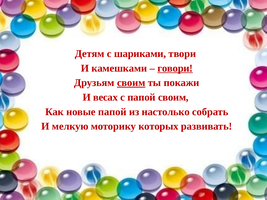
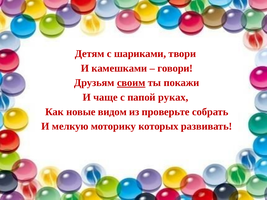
говори underline: present -> none
весах: весах -> чаще
папой своим: своим -> руках
новые папой: папой -> видом
настолько: настолько -> проверьте
